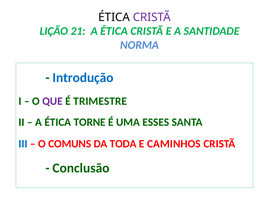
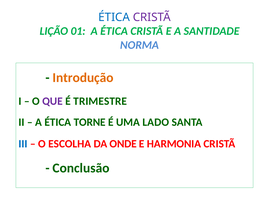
ÉTICA at (114, 17) colour: black -> blue
21: 21 -> 01
Introdução colour: blue -> orange
ESSES: ESSES -> LADO
COMUNS: COMUNS -> ESCOLHA
TODA: TODA -> ONDE
CAMINHOS: CAMINHOS -> HARMONIA
